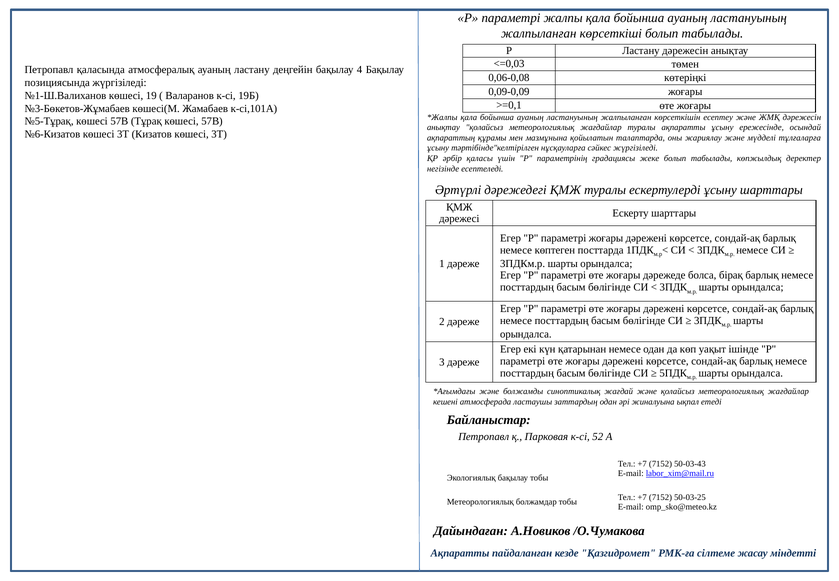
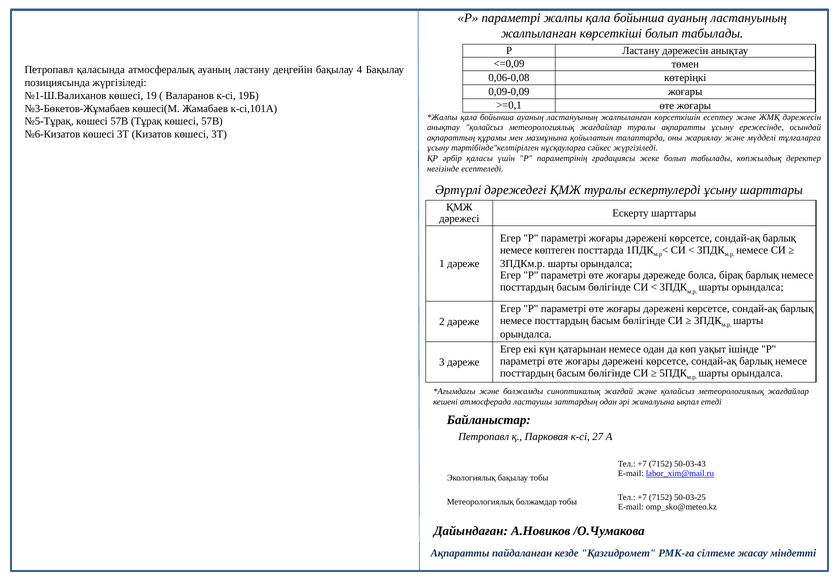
<=0,03: <=0,03 -> <=0,09
52: 52 -> 27
